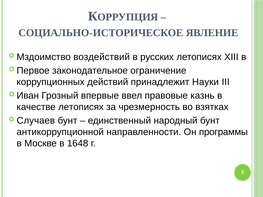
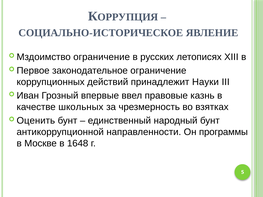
Мздоимство воздействий: воздействий -> ограничение
качестве летописях: летописях -> школьных
Случаев: Случаев -> Оценить
